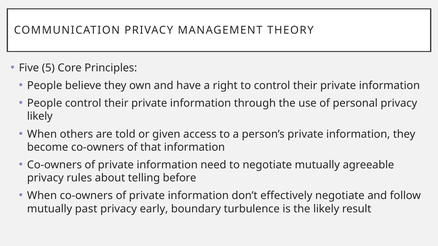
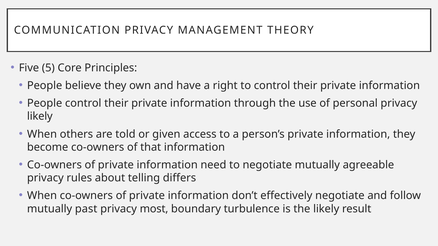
before: before -> differs
early: early -> most
